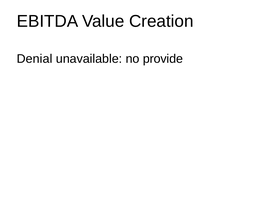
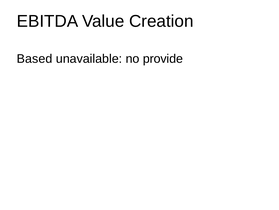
Denial: Denial -> Based
